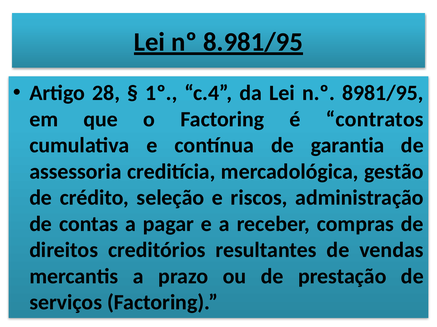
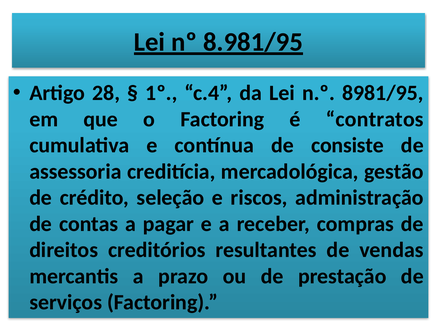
garantia: garantia -> consiste
